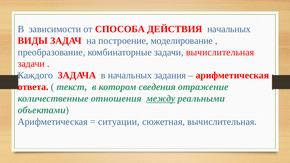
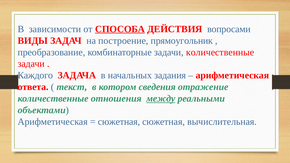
СПОСОБА underline: none -> present
ДЕЙСТВИЯ начальных: начальных -> вопросами
моделирование: моделирование -> прямоугольник
задачи вычислительная: вычислительная -> количественные
ситуации at (119, 122): ситуации -> сюжетная
